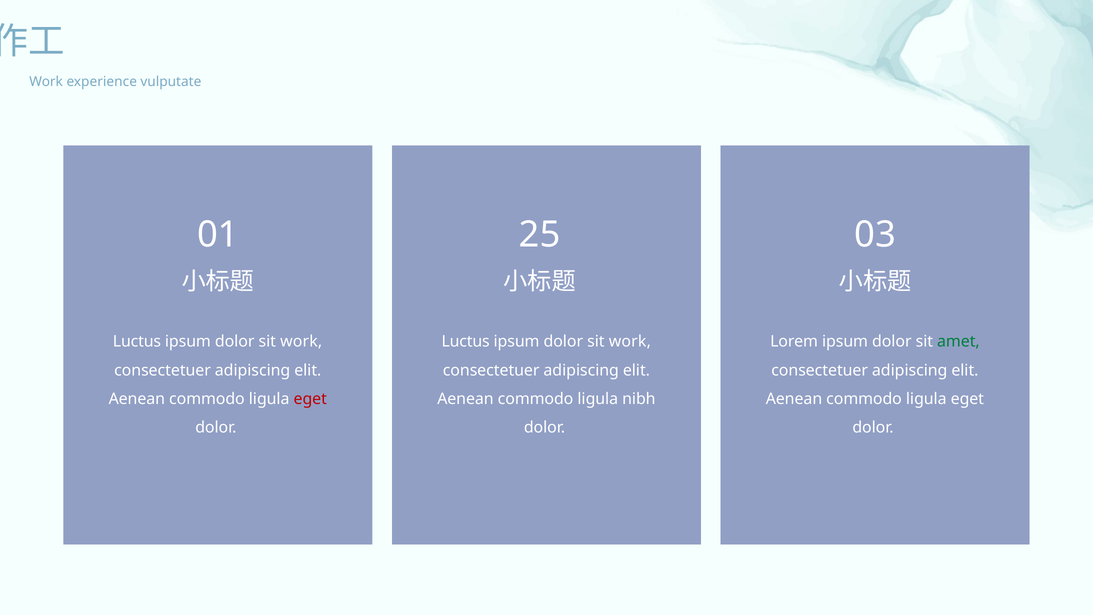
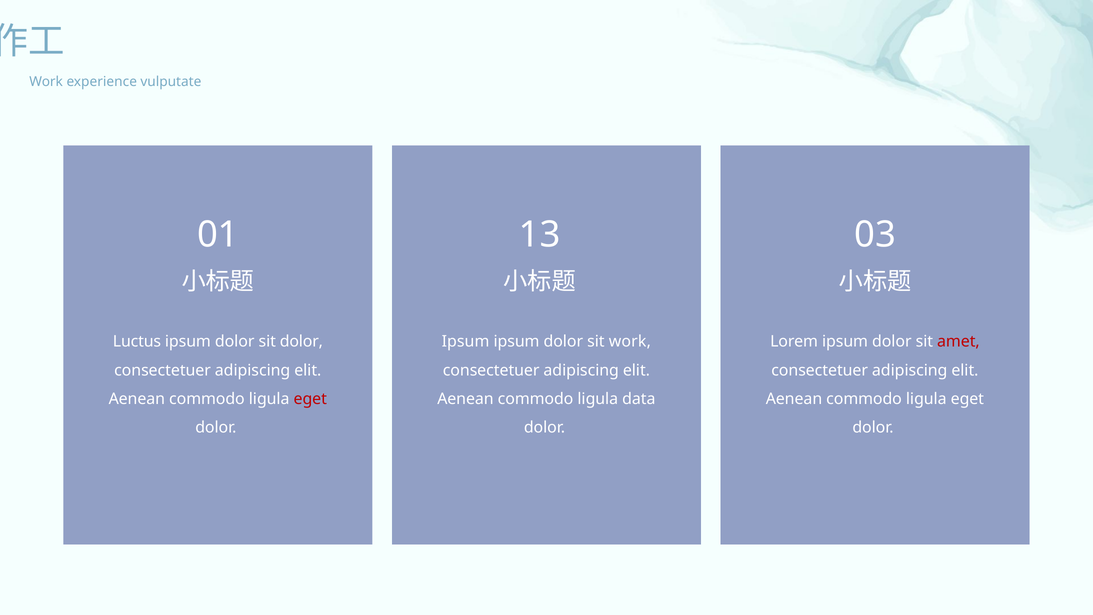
25: 25 -> 13
work at (301, 342): work -> dolor
Luctus at (466, 342): Luctus -> Ipsum
amet colour: green -> red
nibh: nibh -> data
